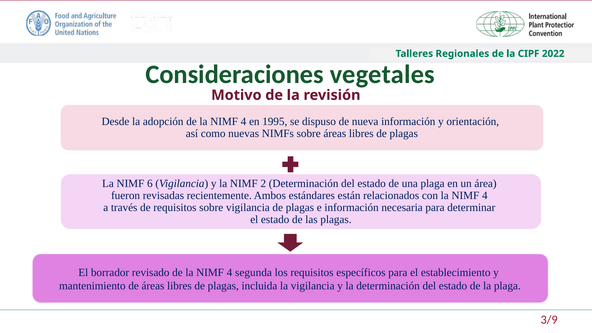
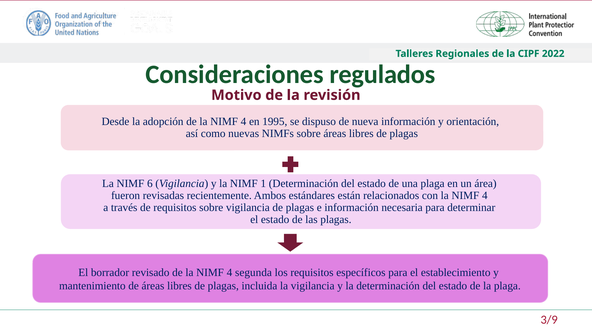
vegetales: vegetales -> regulados
2: 2 -> 1
